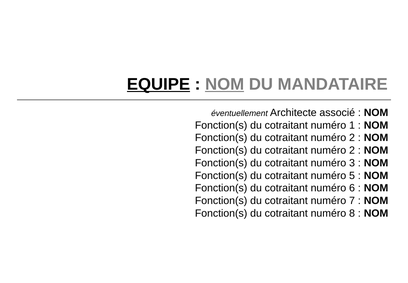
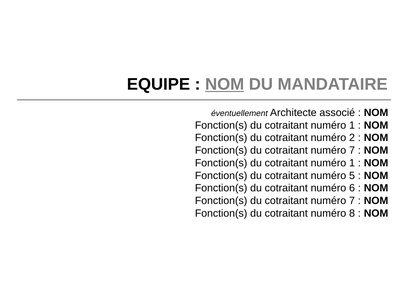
EQUIPE underline: present -> none
2 at (352, 150): 2 -> 7
3 at (352, 163): 3 -> 1
